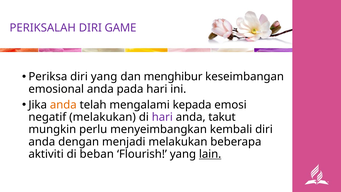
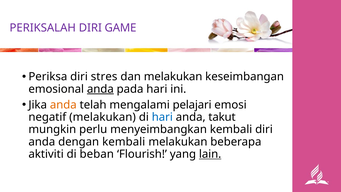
diri yang: yang -> stres
dan menghibur: menghibur -> melakukan
anda at (100, 89) underline: none -> present
kepada: kepada -> pelajari
hari at (162, 117) colour: purple -> blue
dengan menjadi: menjadi -> kembali
